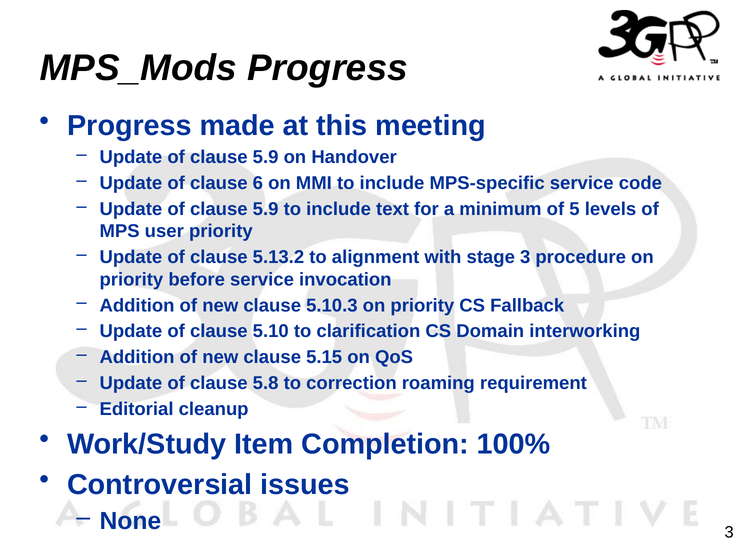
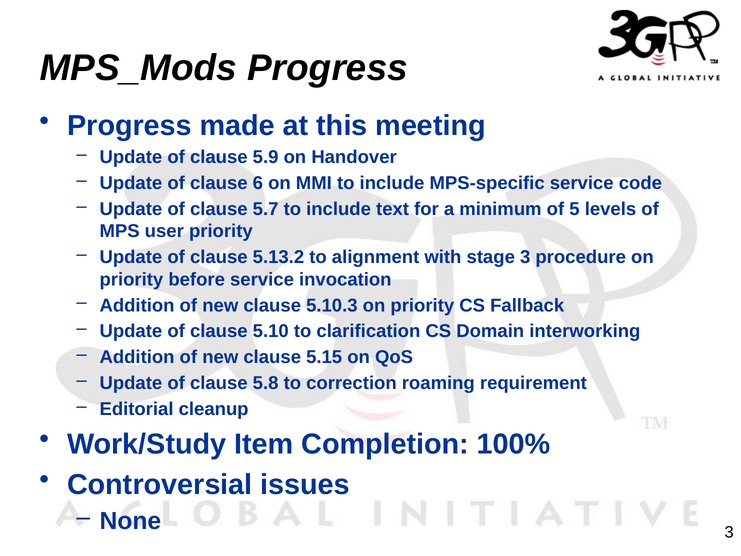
5.9 at (266, 209): 5.9 -> 5.7
